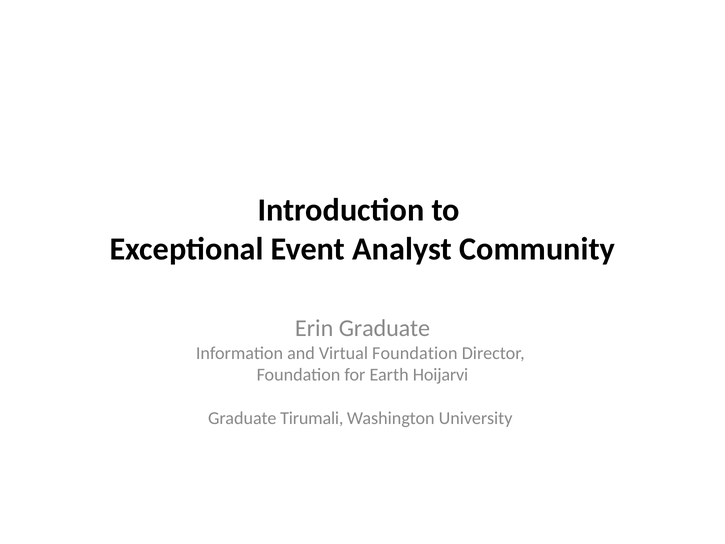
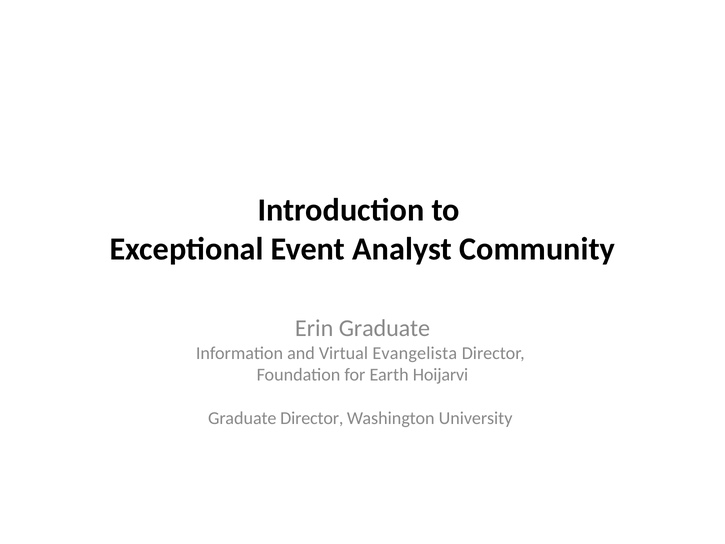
Virtual Foundation: Foundation -> Evangelista
Graduate Tirumali: Tirumali -> Director
